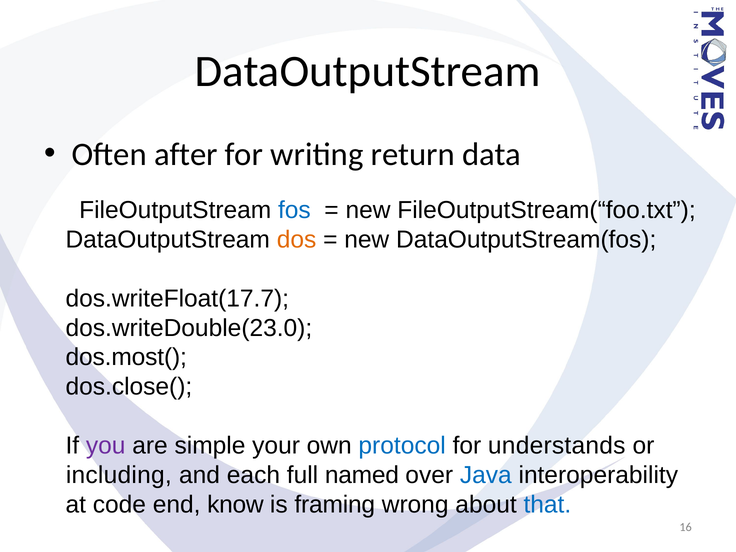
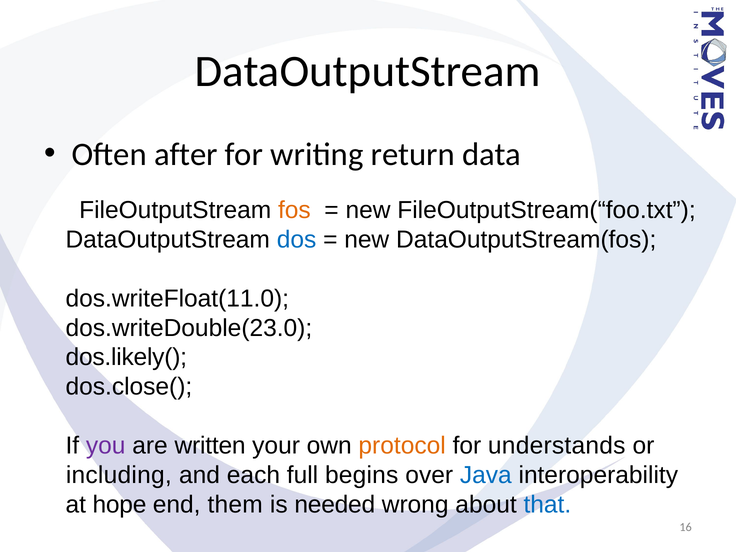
fos colour: blue -> orange
dos colour: orange -> blue
dos.writeFloat(17.7: dos.writeFloat(17.7 -> dos.writeFloat(11.0
dos.most(: dos.most( -> dos.likely(
simple: simple -> written
protocol colour: blue -> orange
named: named -> begins
code: code -> hope
know: know -> them
framing: framing -> needed
